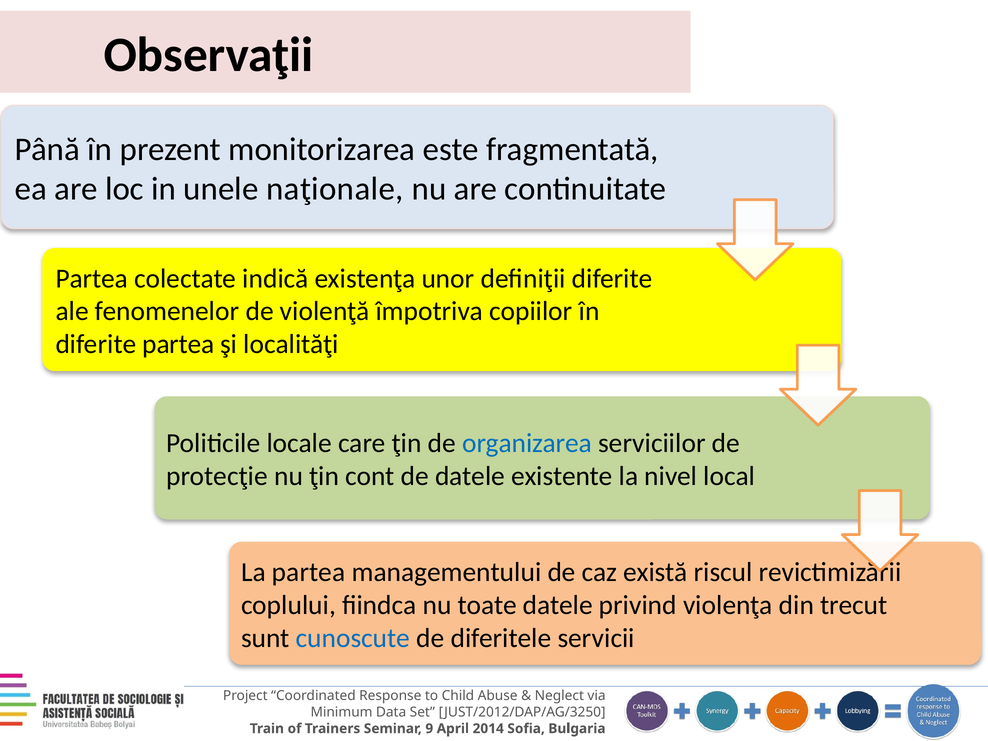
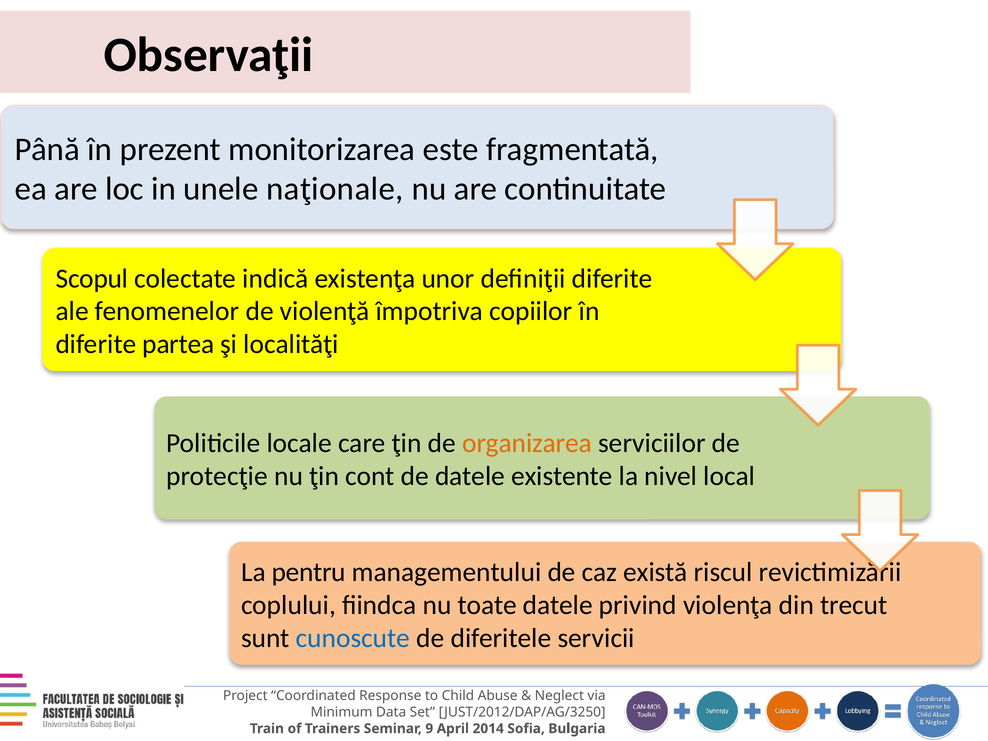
Partea at (92, 278): Partea -> Scopul
organizarea colour: blue -> orange
La partea: partea -> pentru
